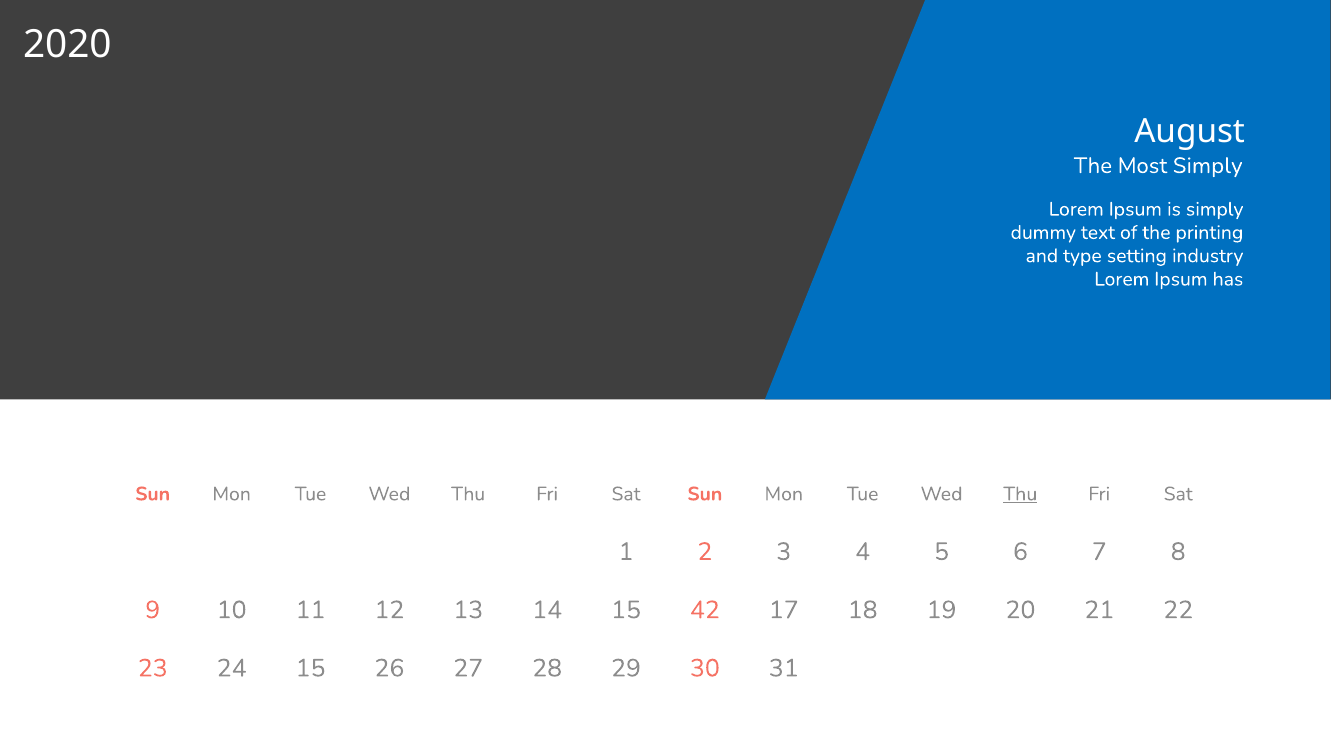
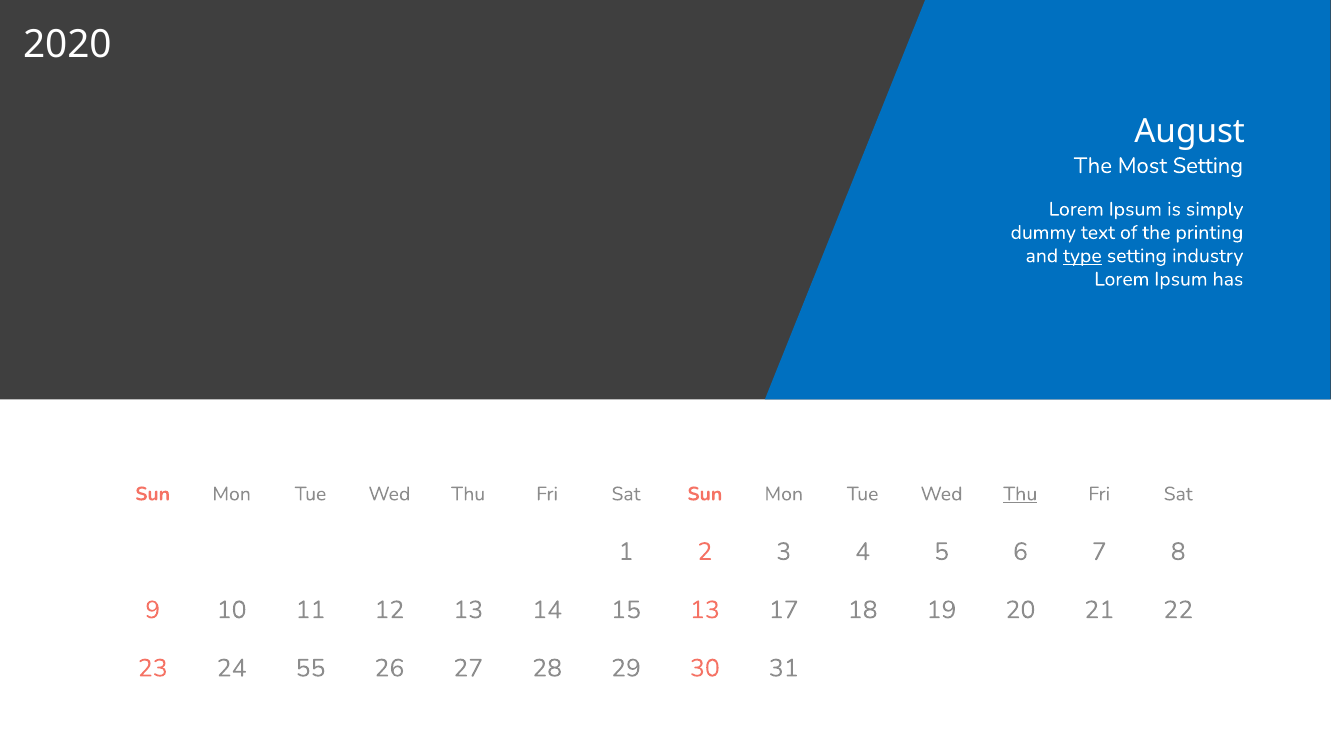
Most Simply: Simply -> Setting
type underline: none -> present
15 42: 42 -> 13
24 15: 15 -> 55
